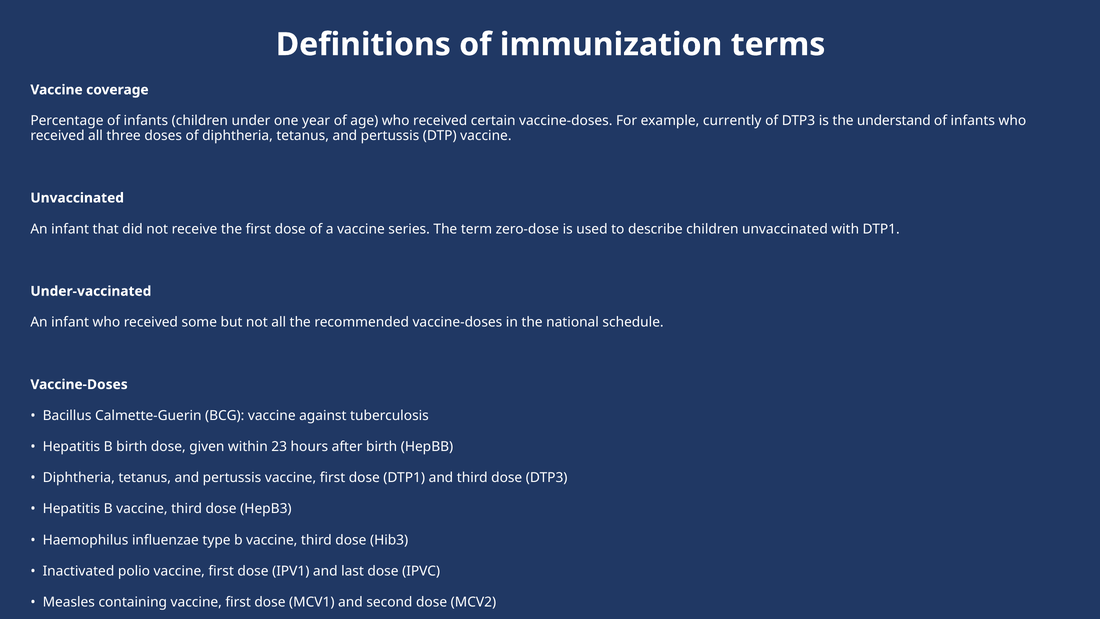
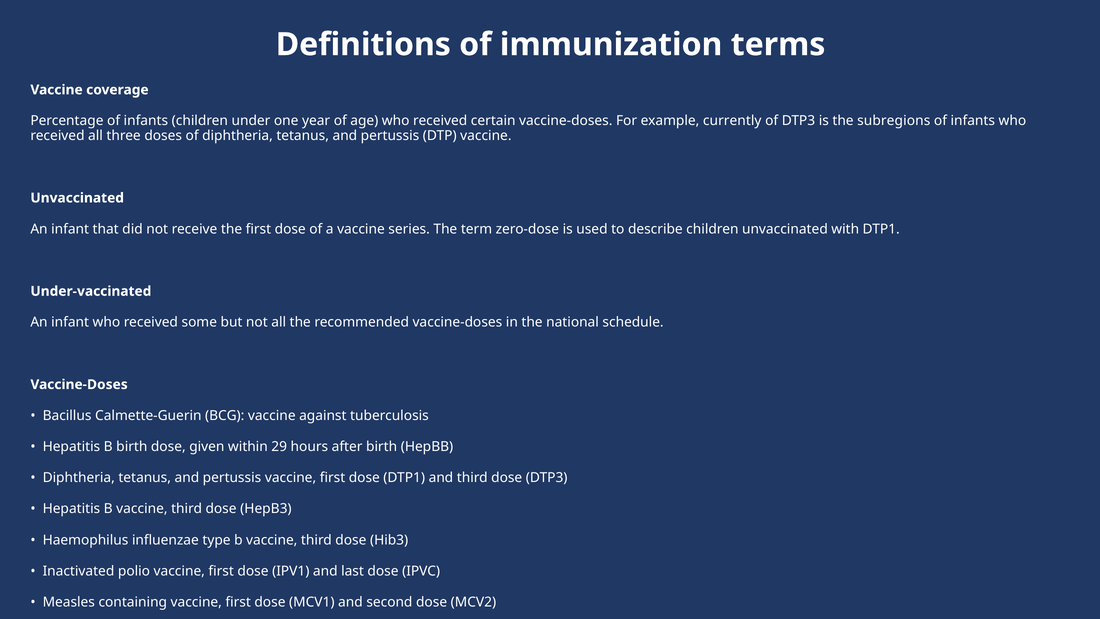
understand: understand -> subregions
23: 23 -> 29
